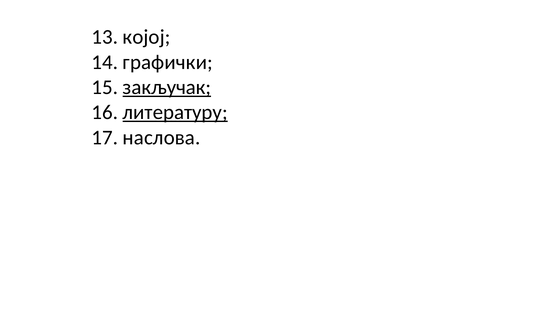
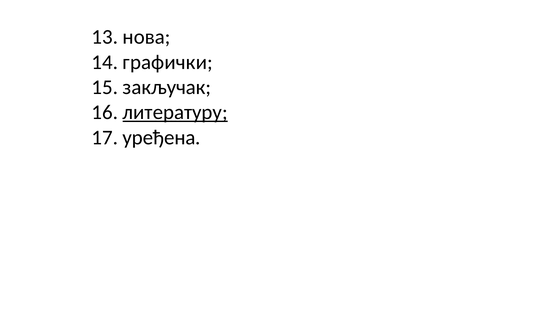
којој: којој -> нова
закључак underline: present -> none
наслова: наслова -> уређена
